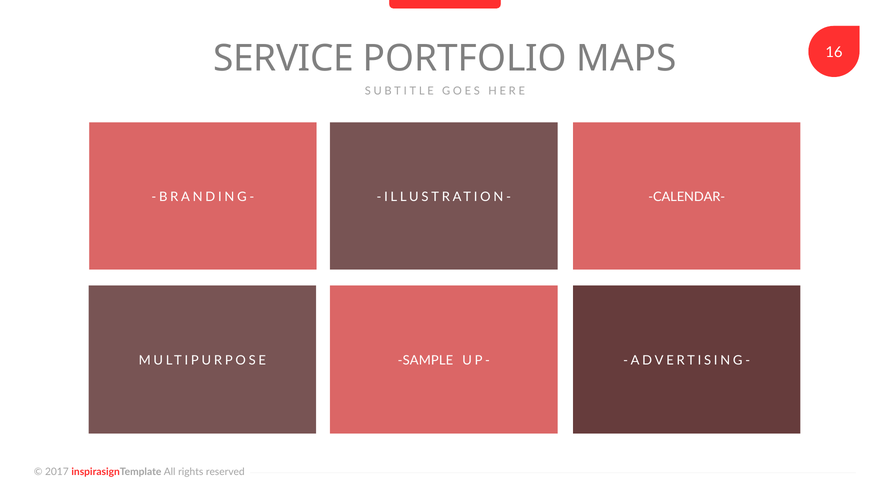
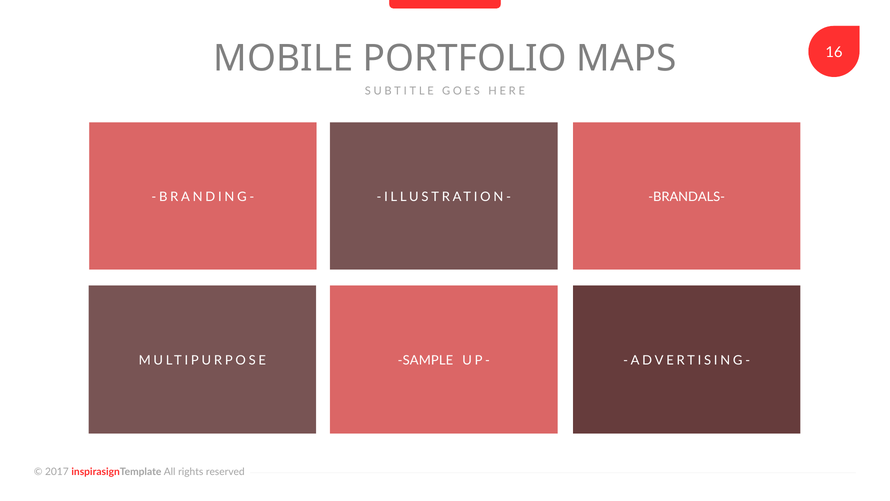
SERVICE: SERVICE -> MOBILE
CALENDAR-: CALENDAR- -> BRANDALS-
